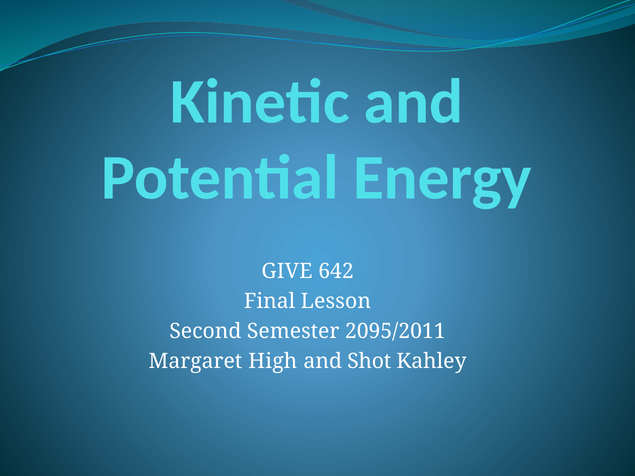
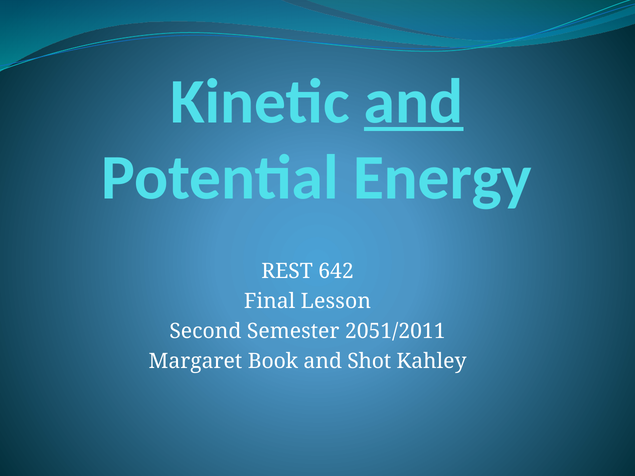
and at (414, 102) underline: none -> present
GIVE: GIVE -> REST
2095/2011: 2095/2011 -> 2051/2011
High: High -> Book
